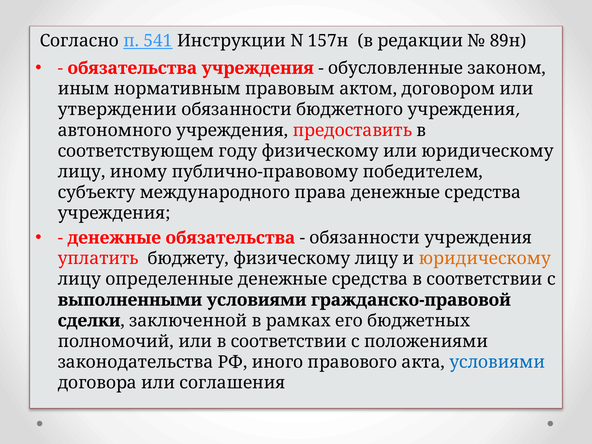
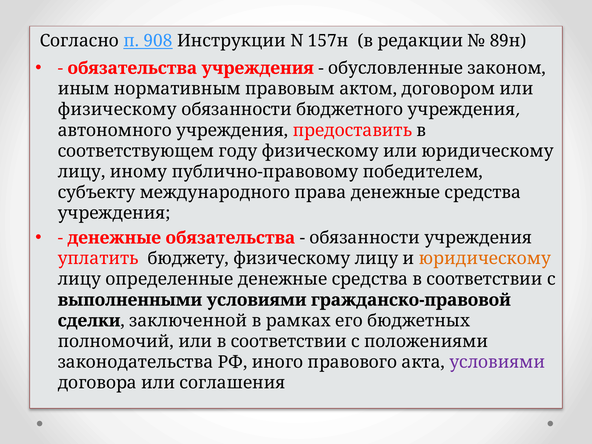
541: 541 -> 908
утверждении at (117, 110): утверждении -> физическому
условиями at (497, 362) colour: blue -> purple
